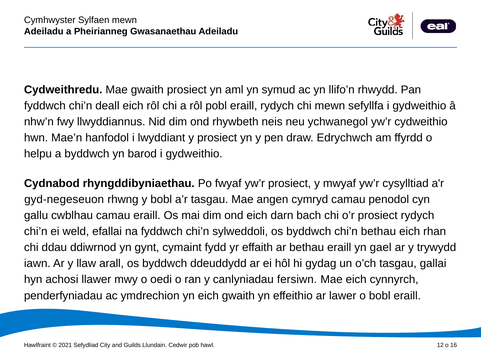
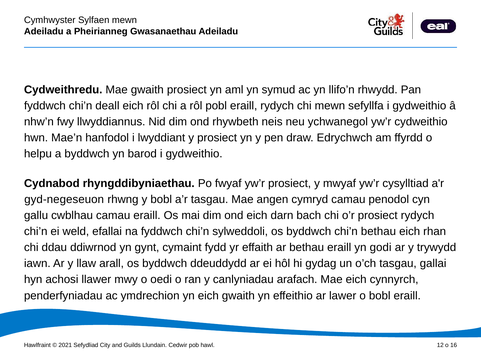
gael: gael -> godi
fersiwn: fersiwn -> arafach
